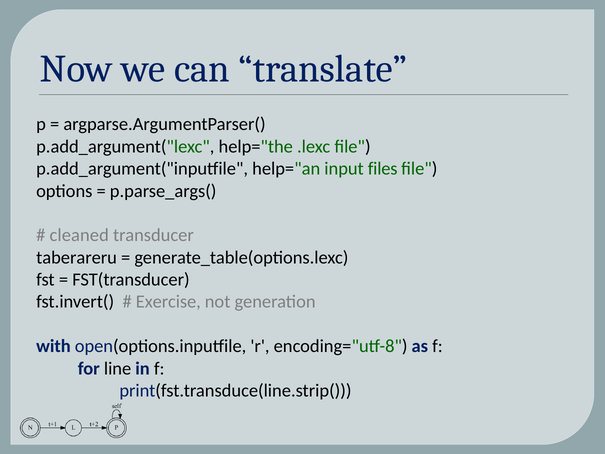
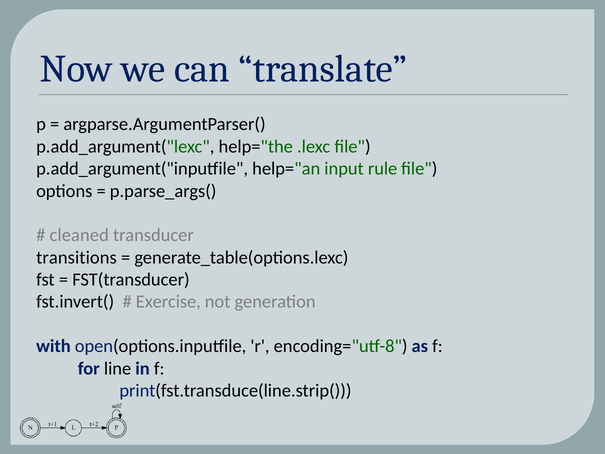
files: files -> rule
taberareru: taberareru -> transitions
